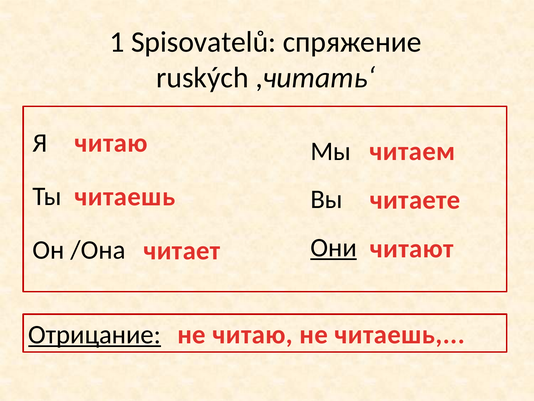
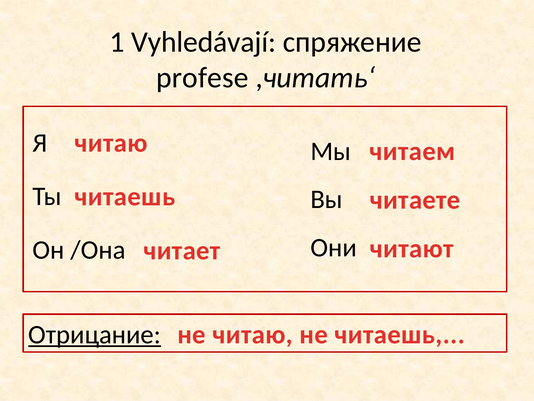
Spisovatelů: Spisovatelů -> Vyhledávají
ruských: ruských -> profese
Они underline: present -> none
